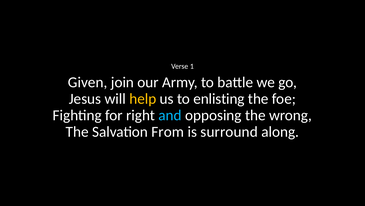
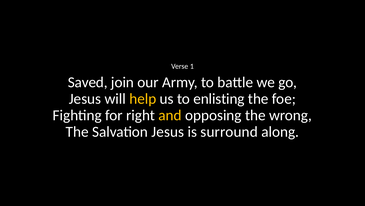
Given: Given -> Saved
and colour: light blue -> yellow
Salvation From: From -> Jesus
